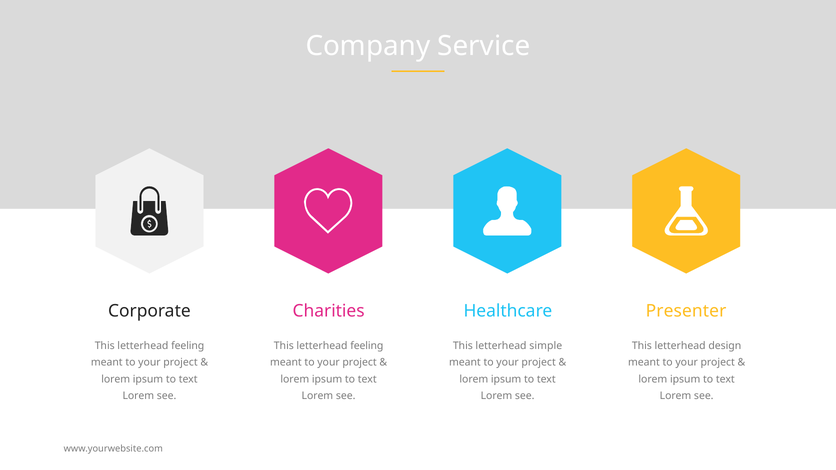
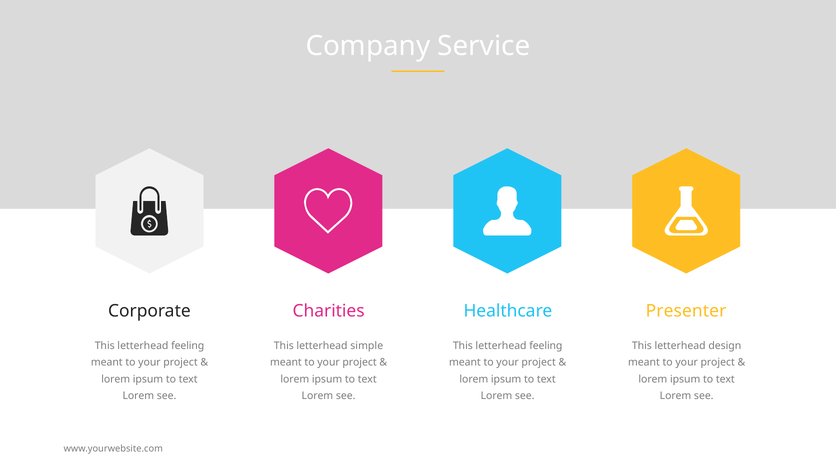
feeling at (367, 346): feeling -> simple
simple at (546, 346): simple -> feeling
